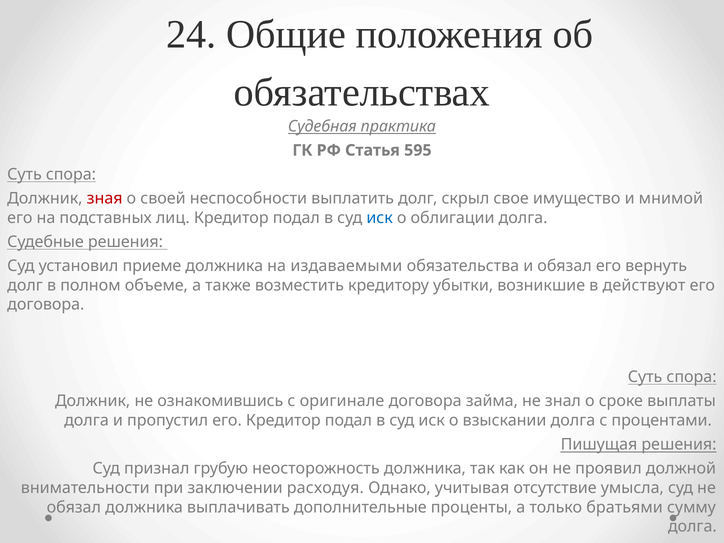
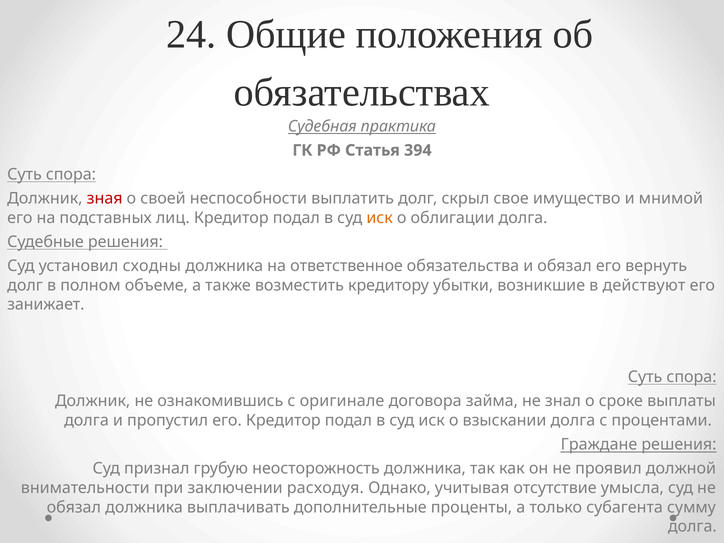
595: 595 -> 394
иск at (380, 218) colour: blue -> orange
приеме: приеме -> сходны
издаваемыми: издаваемыми -> ответственное
договора at (46, 305): договора -> занижает
Пишущая: Пишущая -> Граждане
братьями: братьями -> субагента
